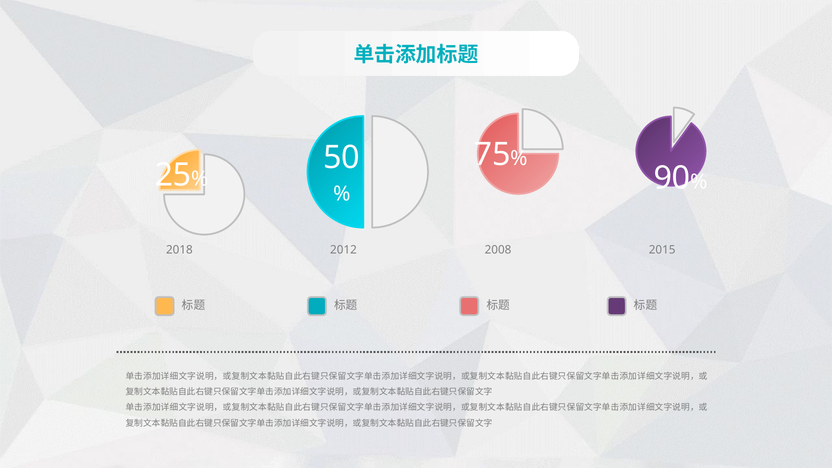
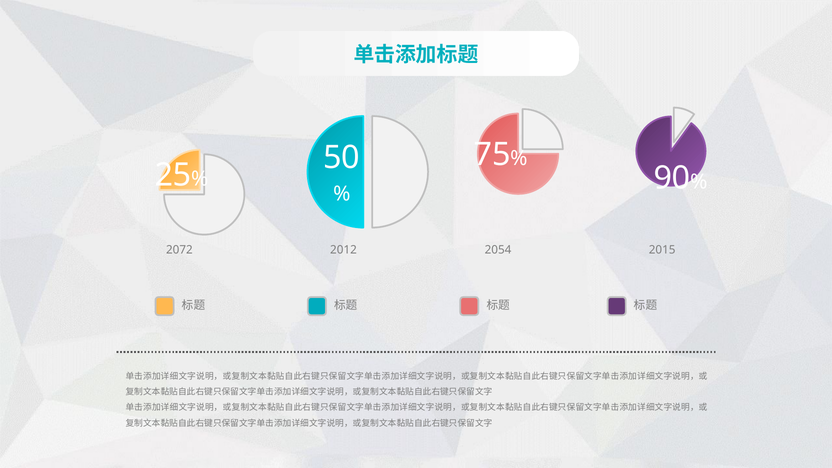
2018: 2018 -> 2072
2008: 2008 -> 2054
